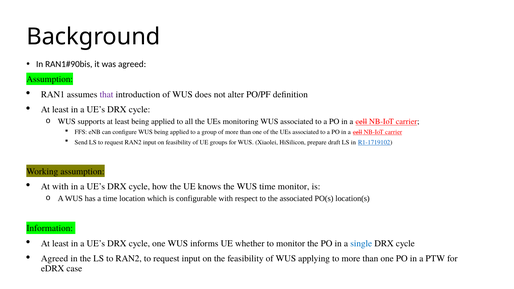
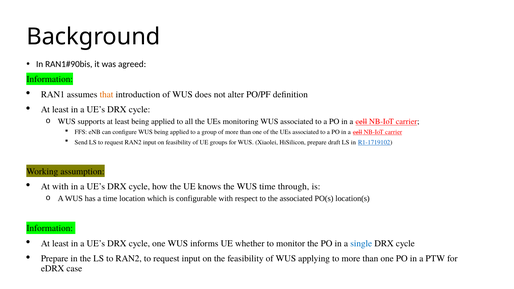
Assumption at (50, 79): Assumption -> Information
that colour: purple -> orange
time monitor: monitor -> through
Agreed at (55, 259): Agreed -> Prepare
